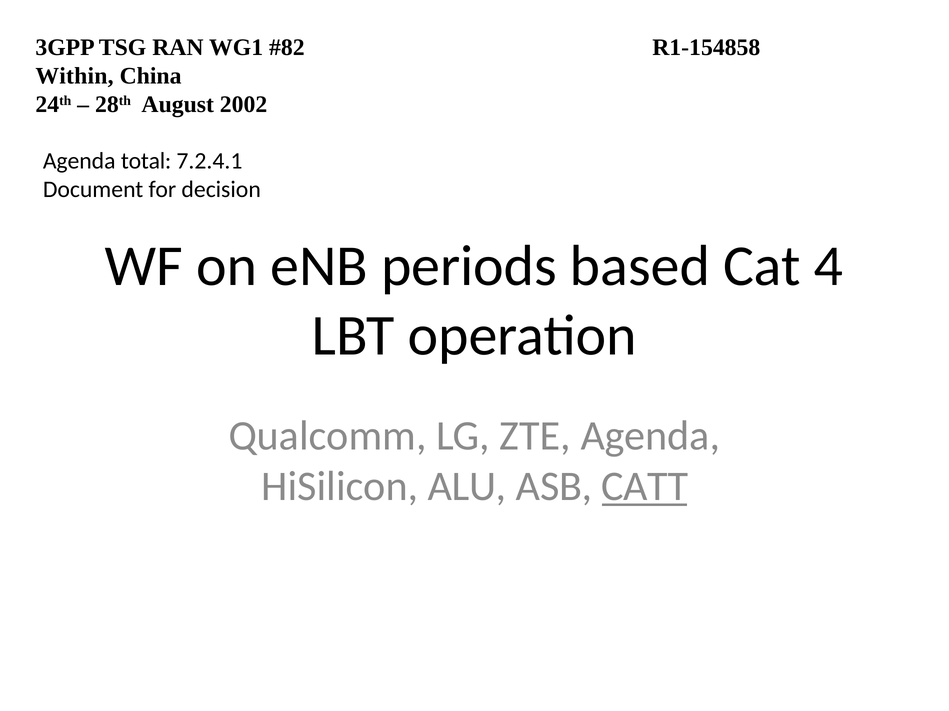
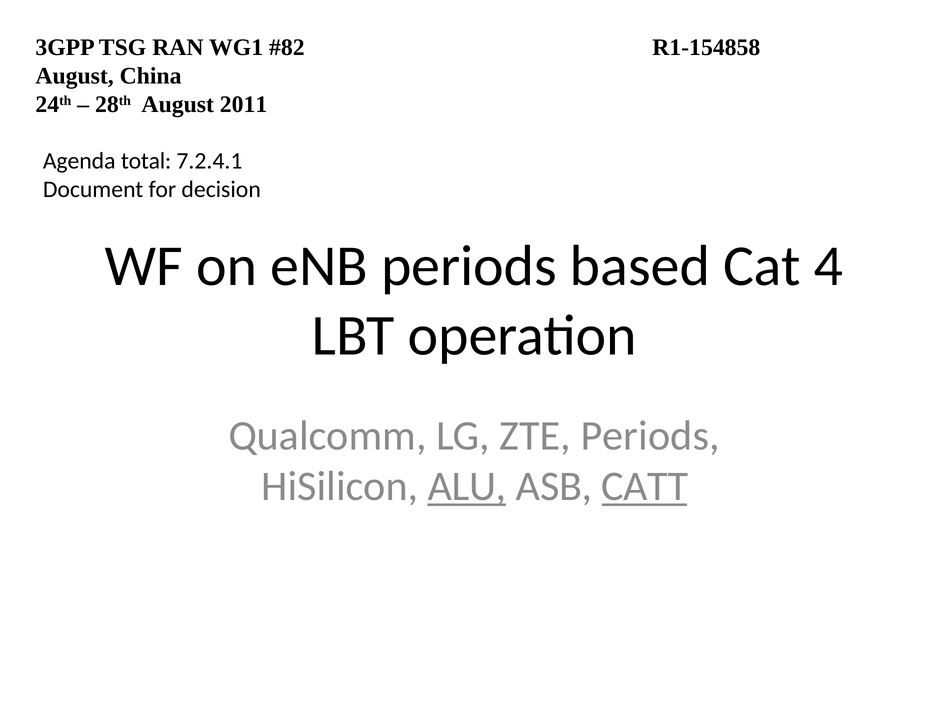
Within at (75, 76): Within -> August
2002: 2002 -> 2011
ZTE Agenda: Agenda -> Periods
ALU underline: none -> present
